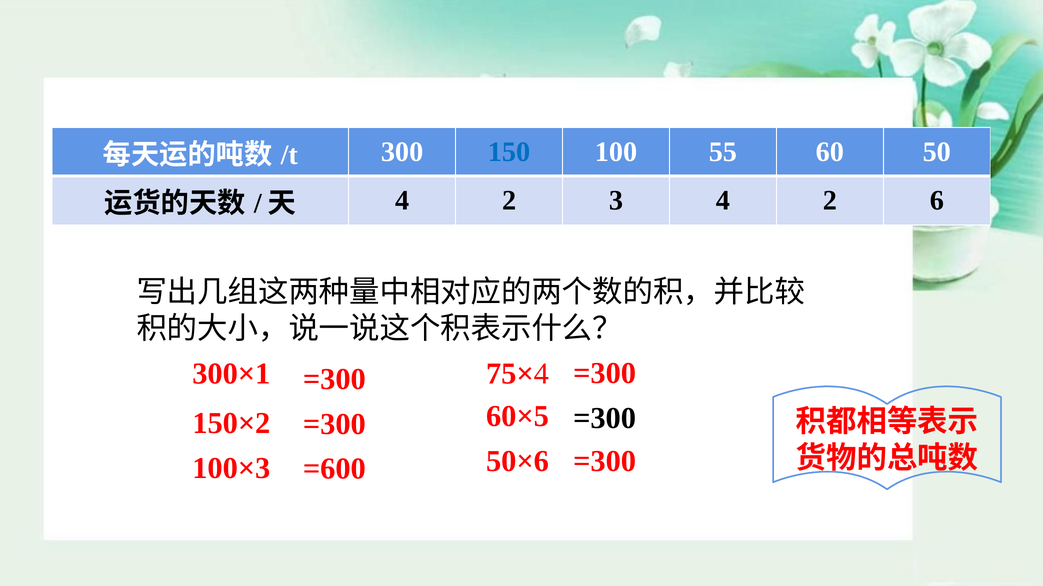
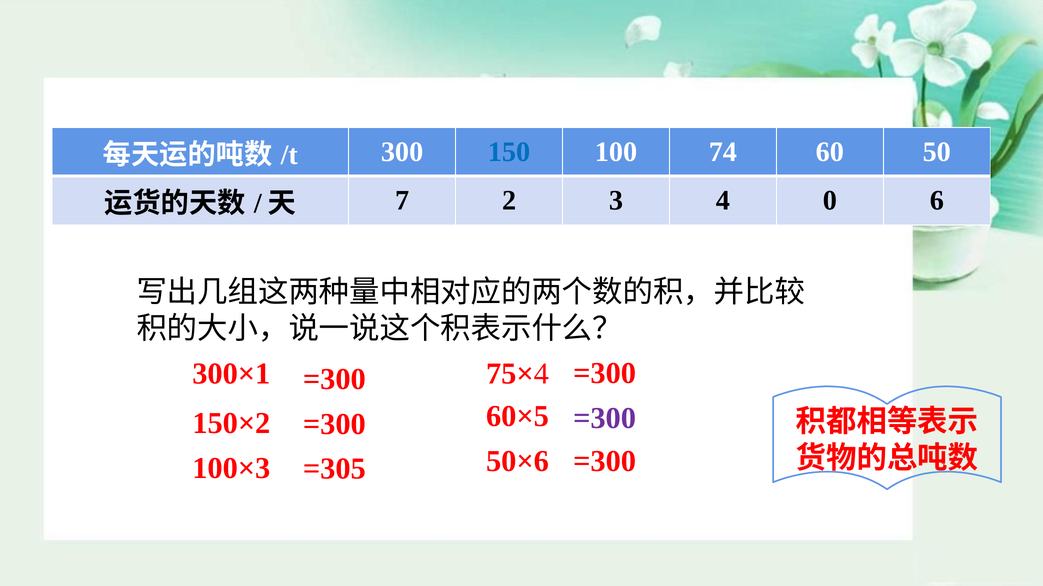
55: 55 -> 74
4 at (402, 201): 4 -> 7
3 4 2: 2 -> 0
=300 at (605, 419) colour: black -> purple
=600: =600 -> =305
